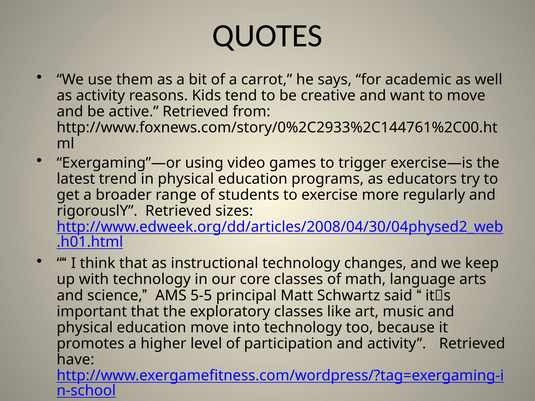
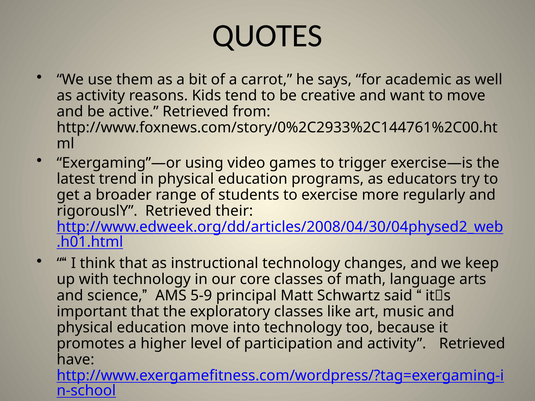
sizes: sizes -> their
5-5: 5-5 -> 5-9
